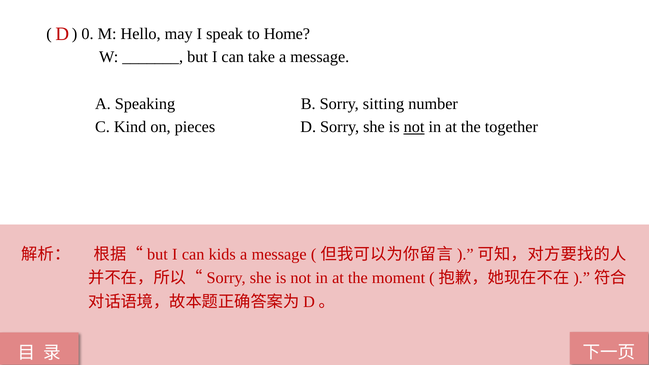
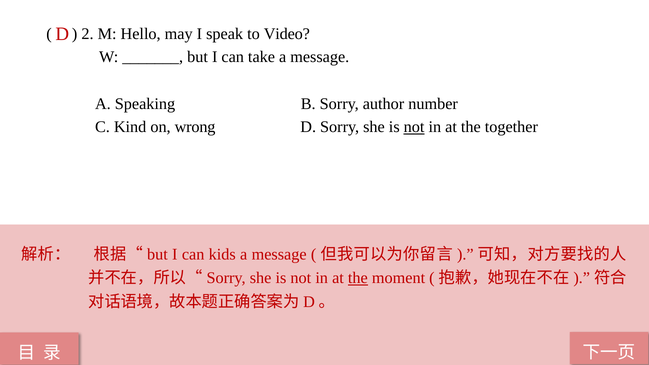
0: 0 -> 2
Home: Home -> Video
sitting: sitting -> author
pieces: pieces -> wrong
the at (358, 278) underline: none -> present
